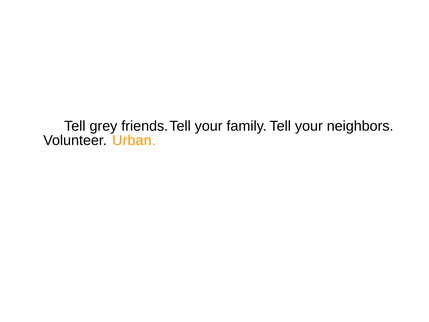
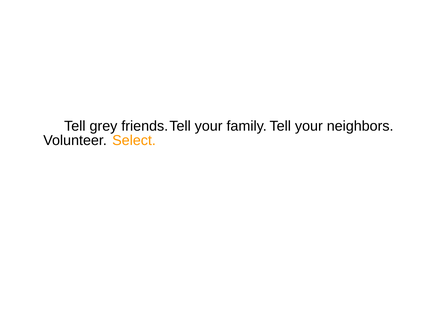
Urban: Urban -> Select
